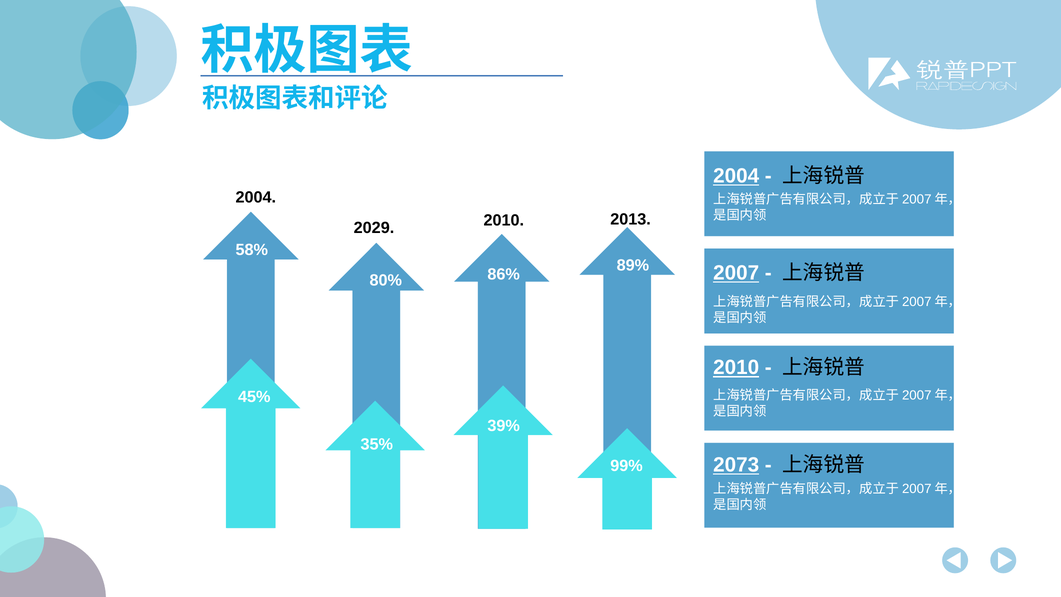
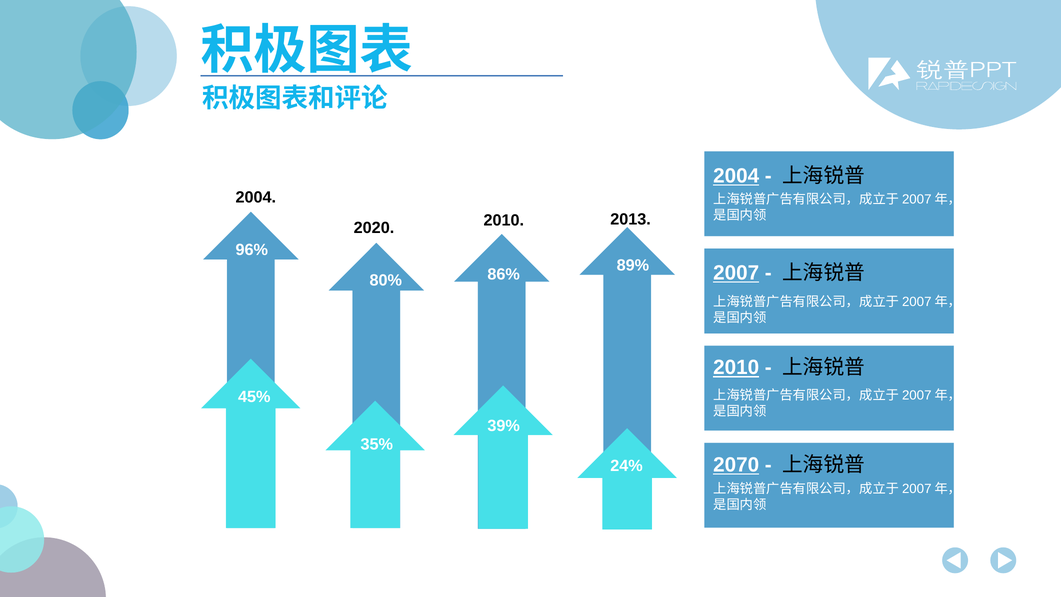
2029: 2029 -> 2020
58%: 58% -> 96%
2073: 2073 -> 2070
99%: 99% -> 24%
